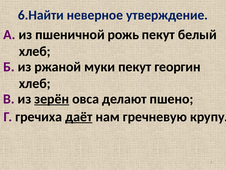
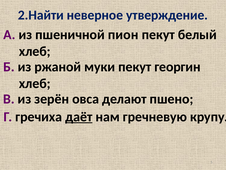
6.Найти: 6.Найти -> 2.Найти
рожь: рожь -> пион
зерён underline: present -> none
